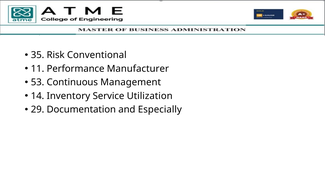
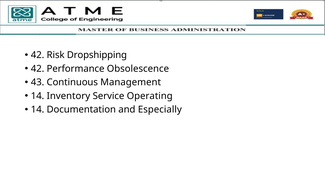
35 at (38, 55): 35 -> 42
Conventional: Conventional -> Dropshipping
11 at (38, 69): 11 -> 42
Manufacturer: Manufacturer -> Obsolescence
53: 53 -> 43
Utilization: Utilization -> Operating
29 at (38, 109): 29 -> 14
